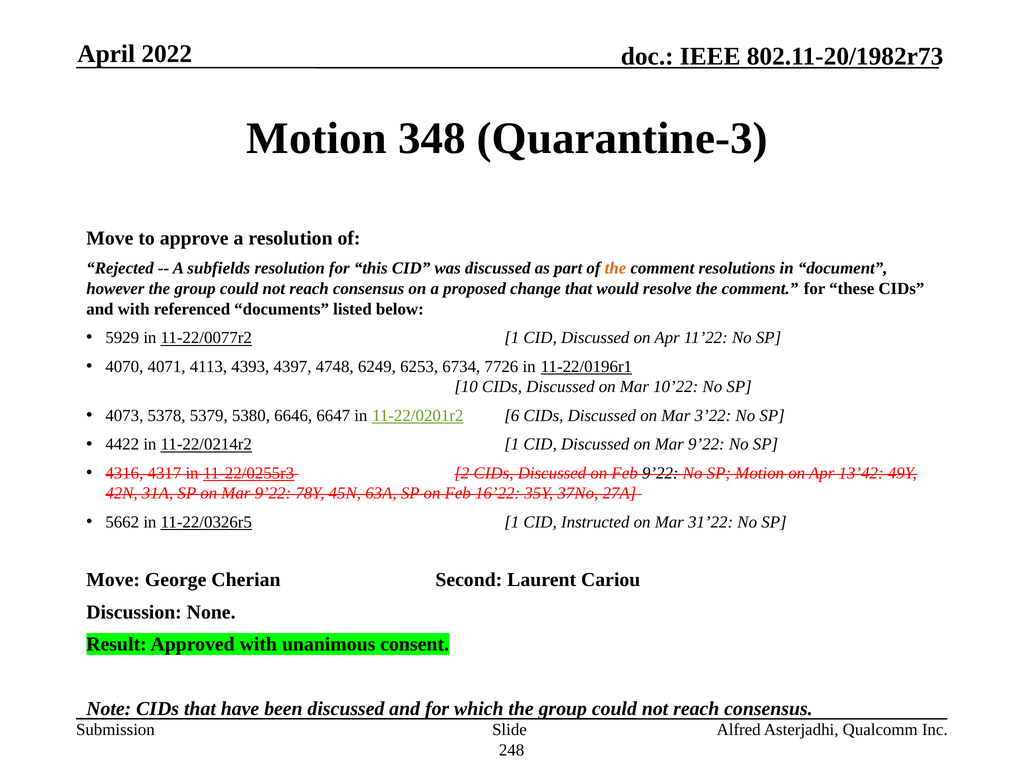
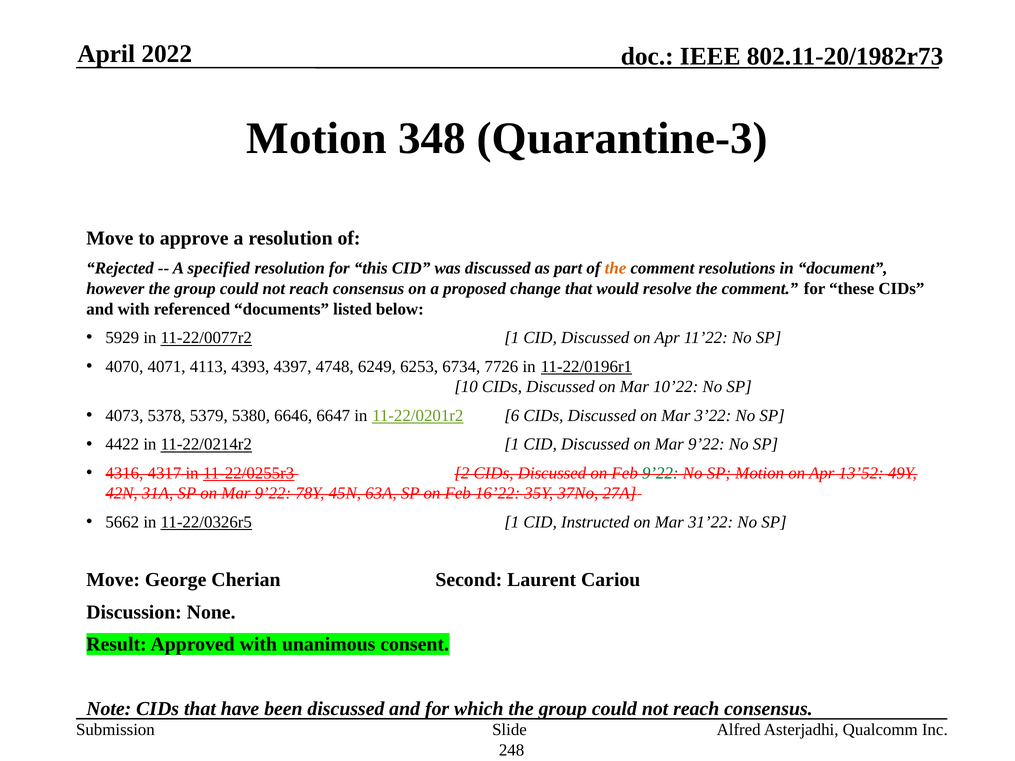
subfields: subfields -> specified
9’22 at (660, 473) colour: black -> green
13’42: 13’42 -> 13’52
